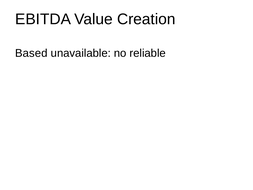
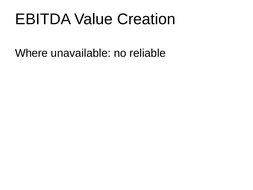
Based: Based -> Where
